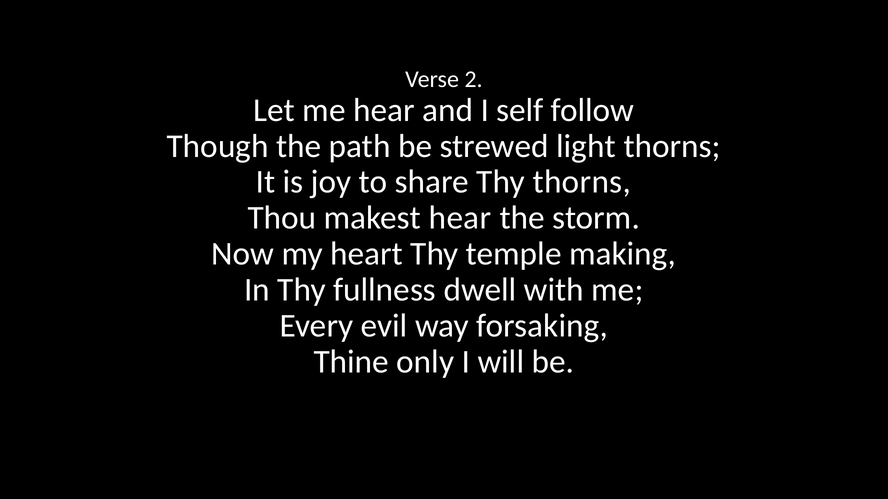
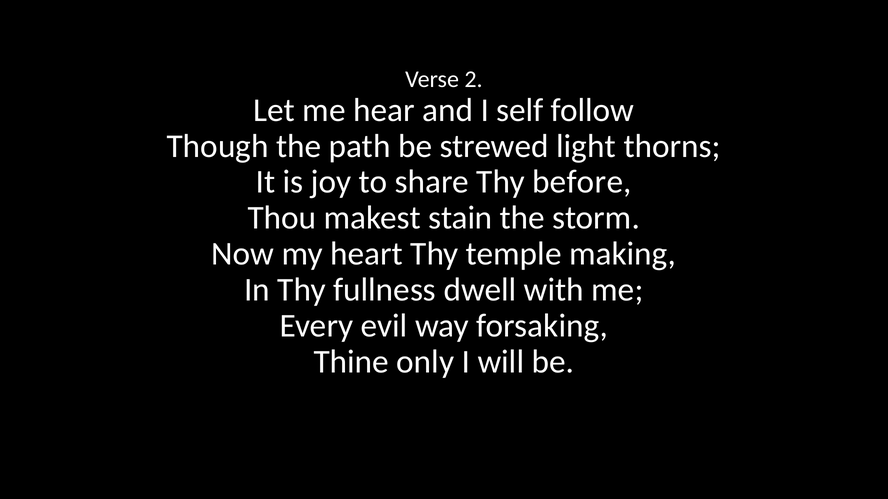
Thy thorns: thorns -> before
makest hear: hear -> stain
